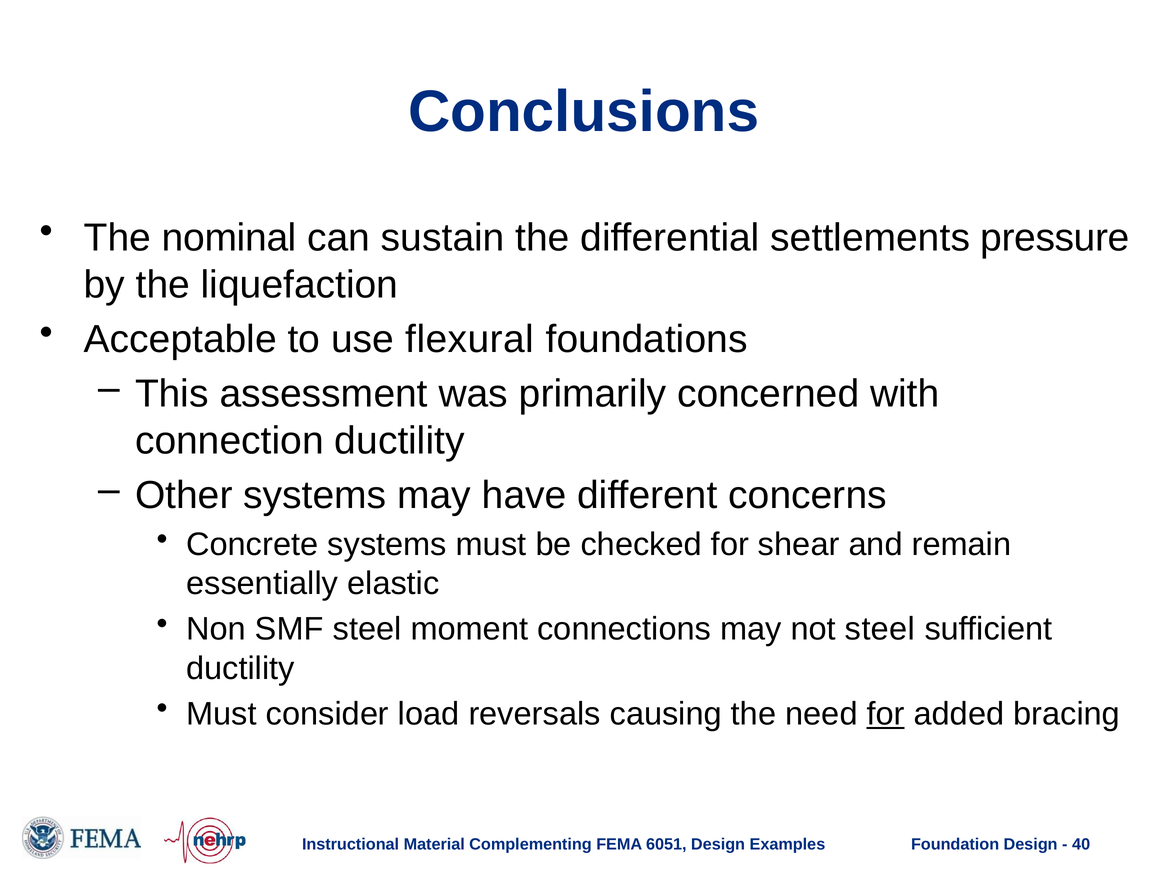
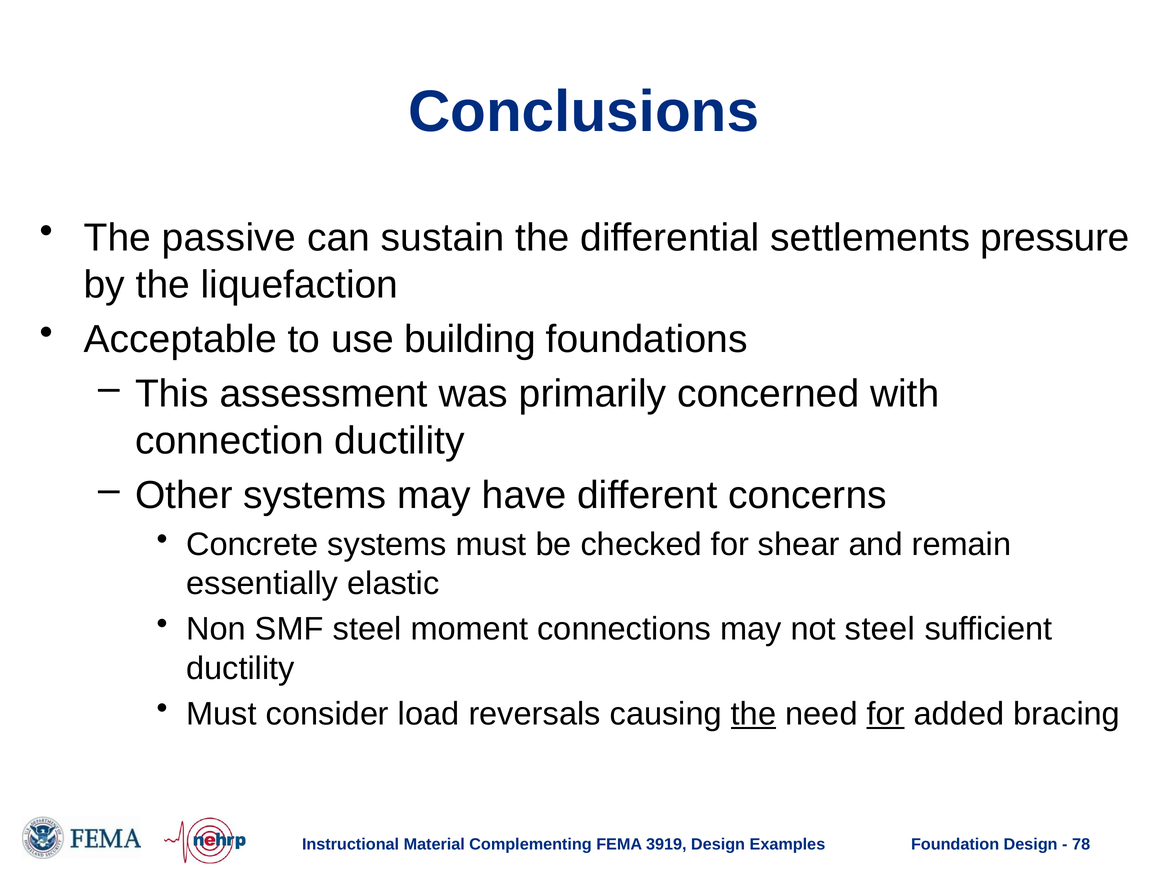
nominal: nominal -> passive
flexural: flexural -> building
the at (754, 713) underline: none -> present
6051: 6051 -> 3919
40: 40 -> 78
